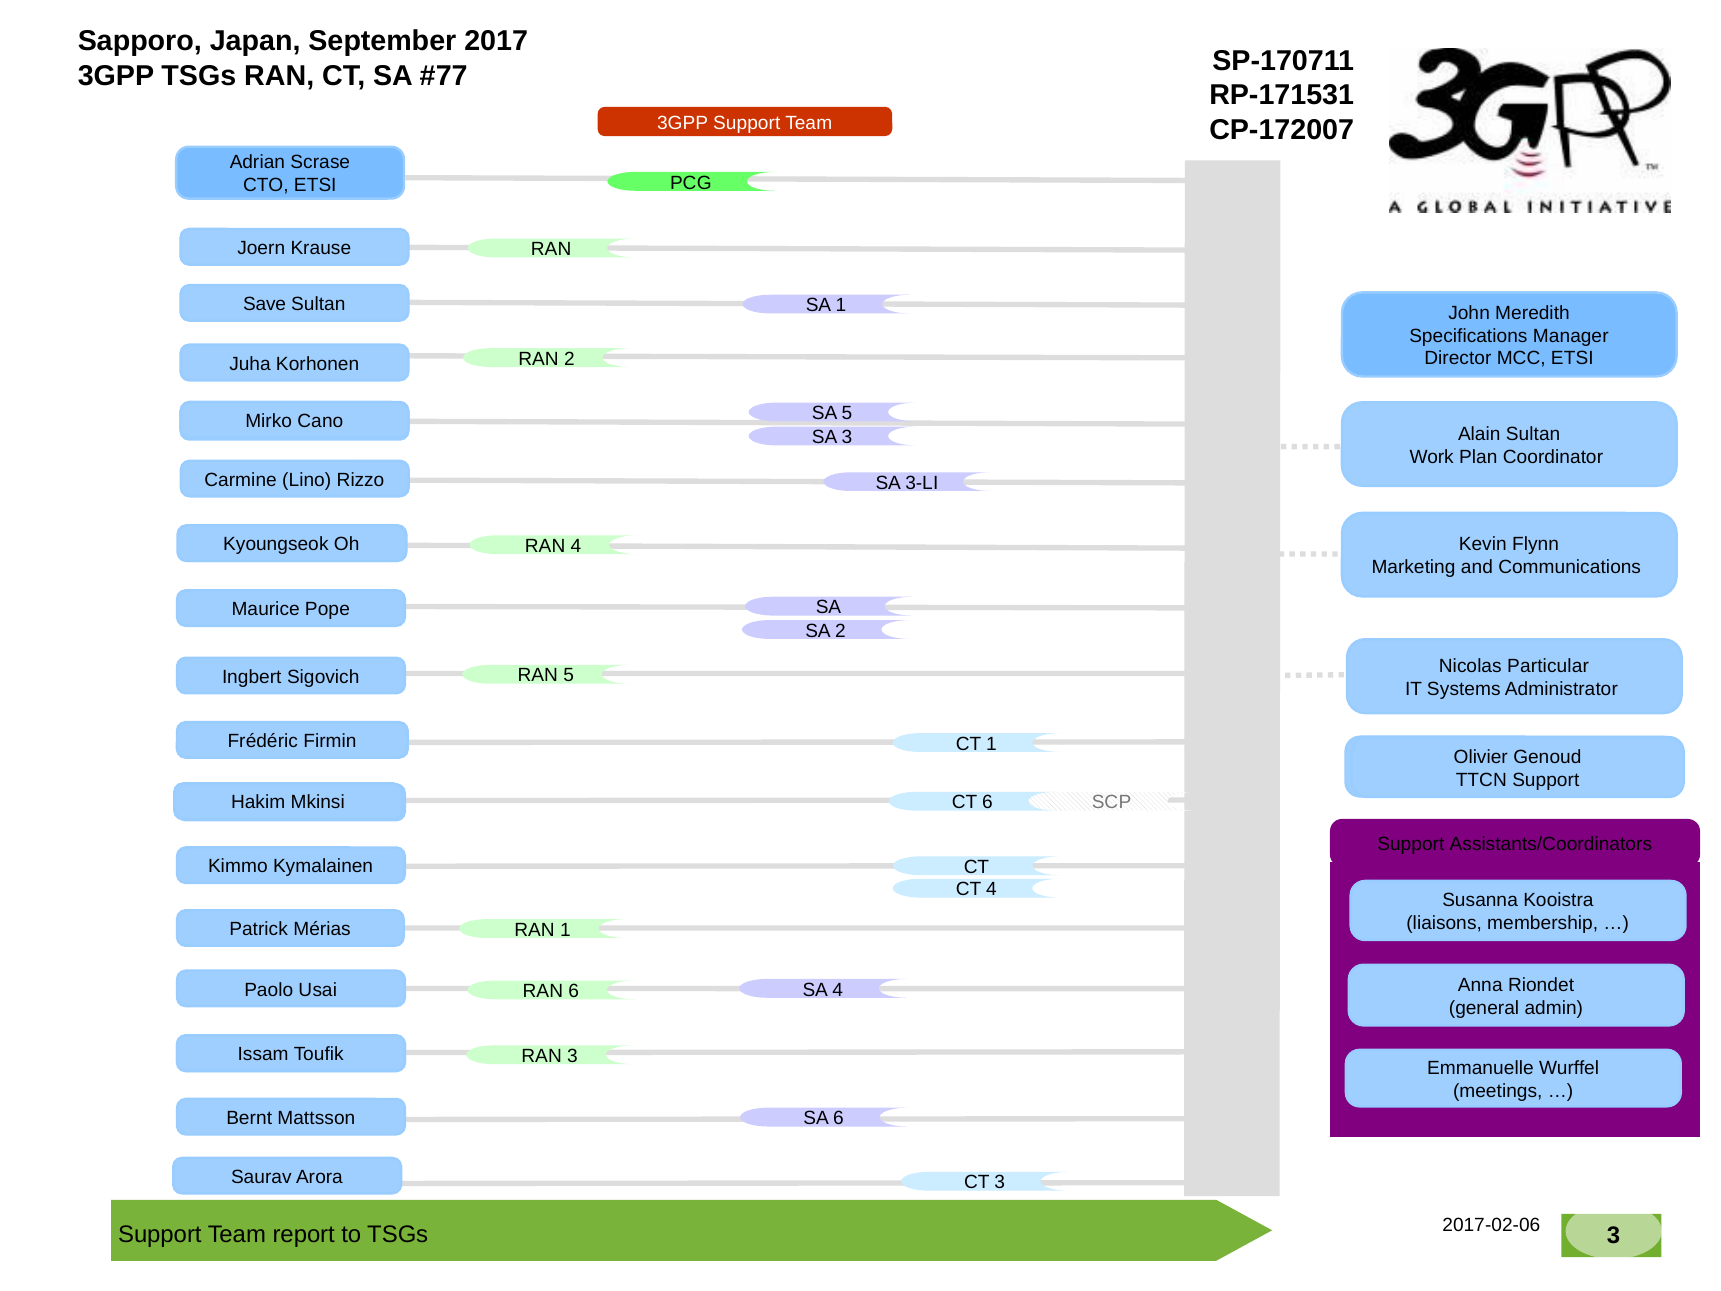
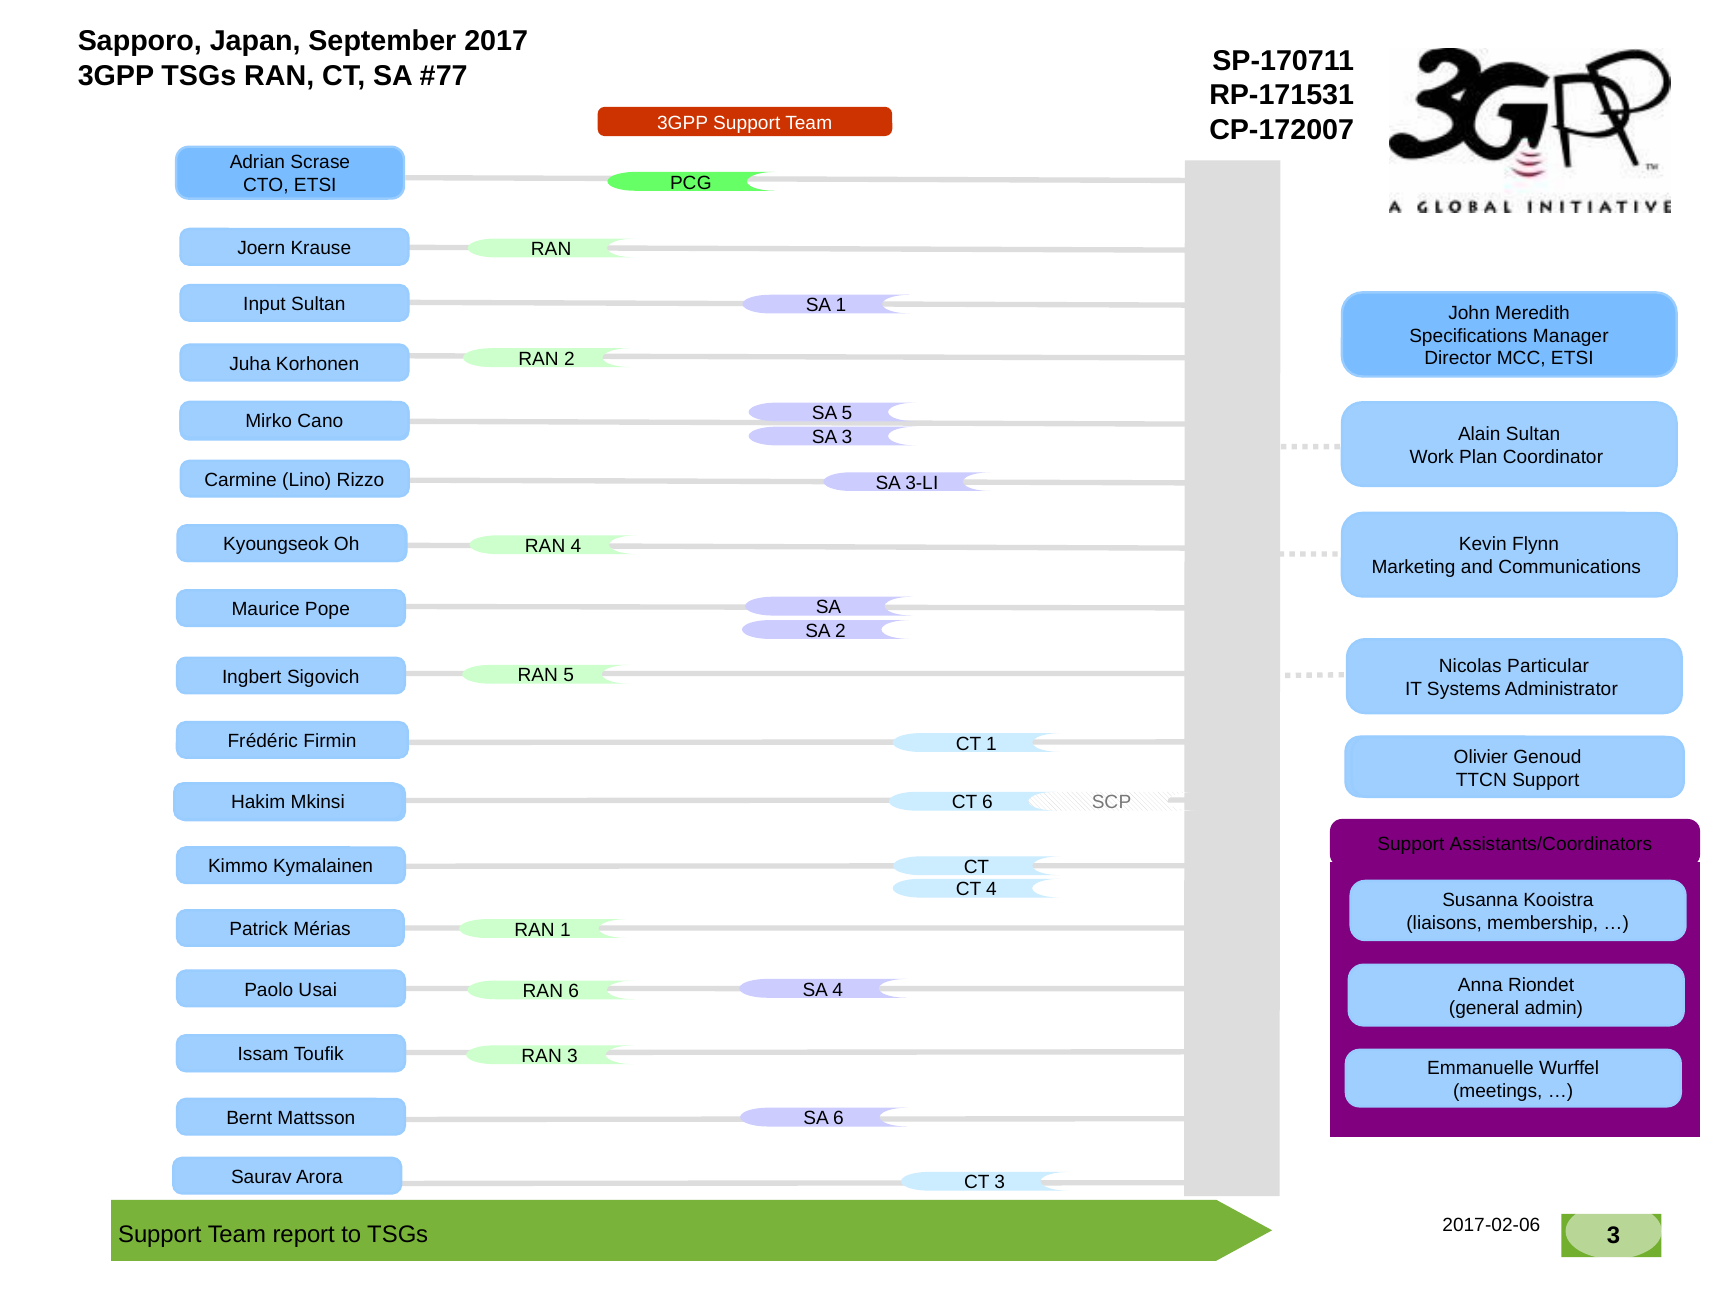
Save: Save -> Input
